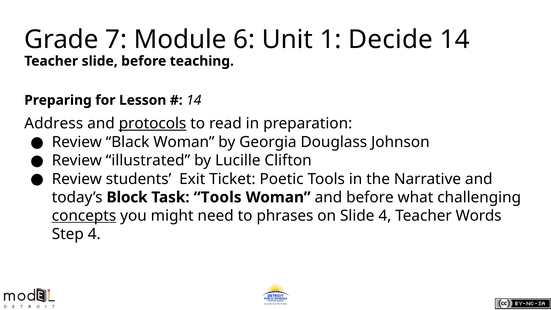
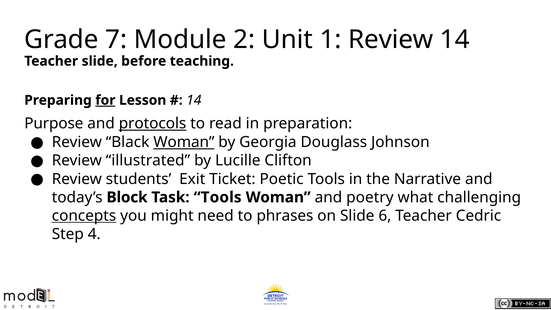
6: 6 -> 2
1 Decide: Decide -> Review
for underline: none -> present
Address: Address -> Purpose
Woman at (184, 142) underline: none -> present
and before: before -> poetry
Slide 4: 4 -> 6
Words: Words -> Cedric
